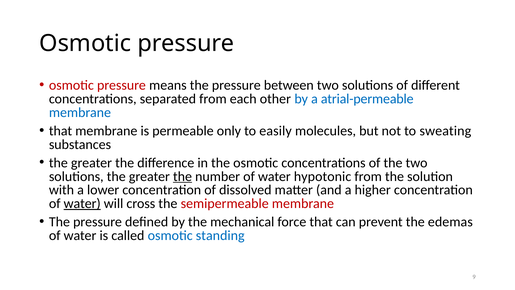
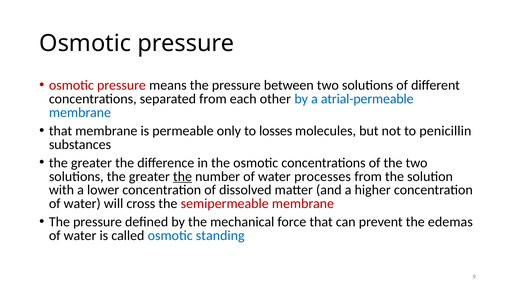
easily: easily -> losses
sweating: sweating -> penicillin
hypotonic: hypotonic -> processes
water at (82, 203) underline: present -> none
